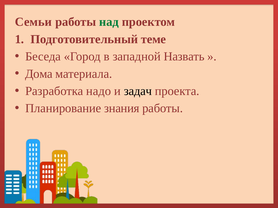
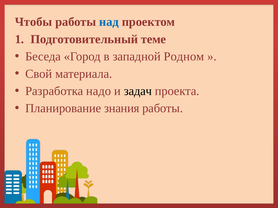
Семьи: Семьи -> Чтобы
над colour: green -> blue
Назвать: Назвать -> Родном
Дома: Дома -> Свой
